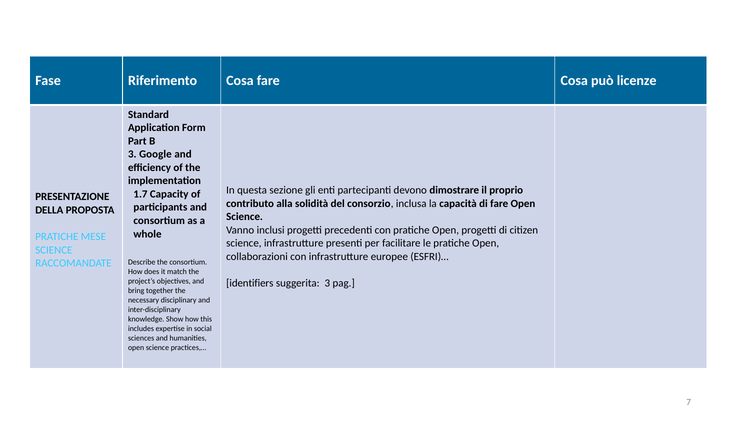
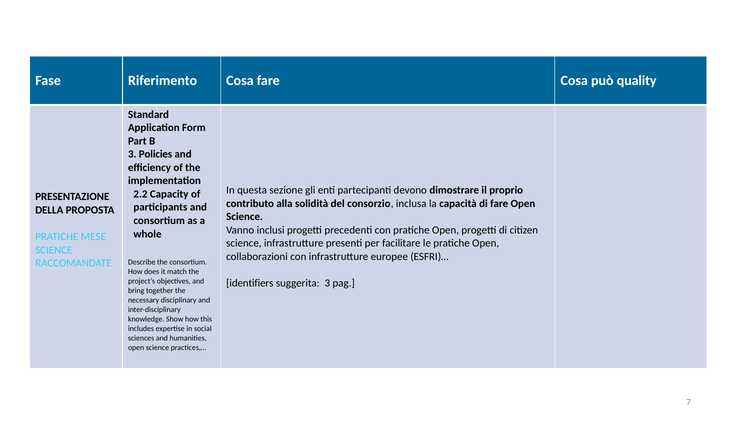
licenze: licenze -> quality
Google: Google -> Policies
1.7: 1.7 -> 2.2
